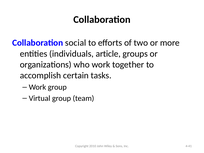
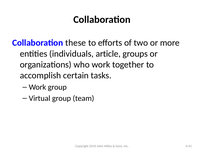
social: social -> these
